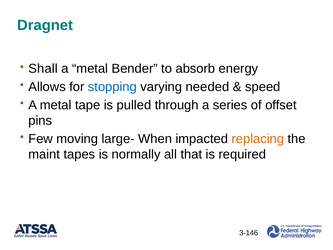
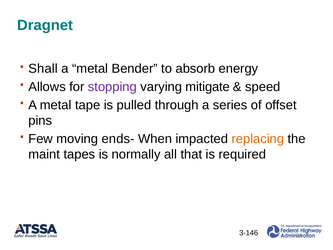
stopping colour: blue -> purple
needed: needed -> mitigate
large-: large- -> ends-
